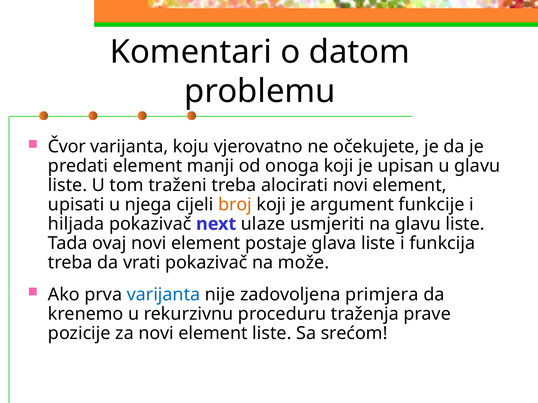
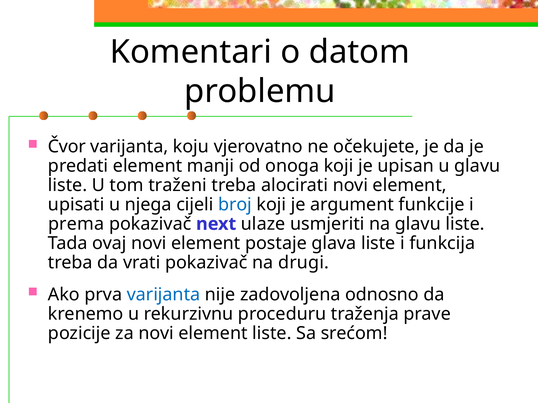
broj colour: orange -> blue
hiljada: hiljada -> prema
može: može -> drugi
primjera: primjera -> odnosno
